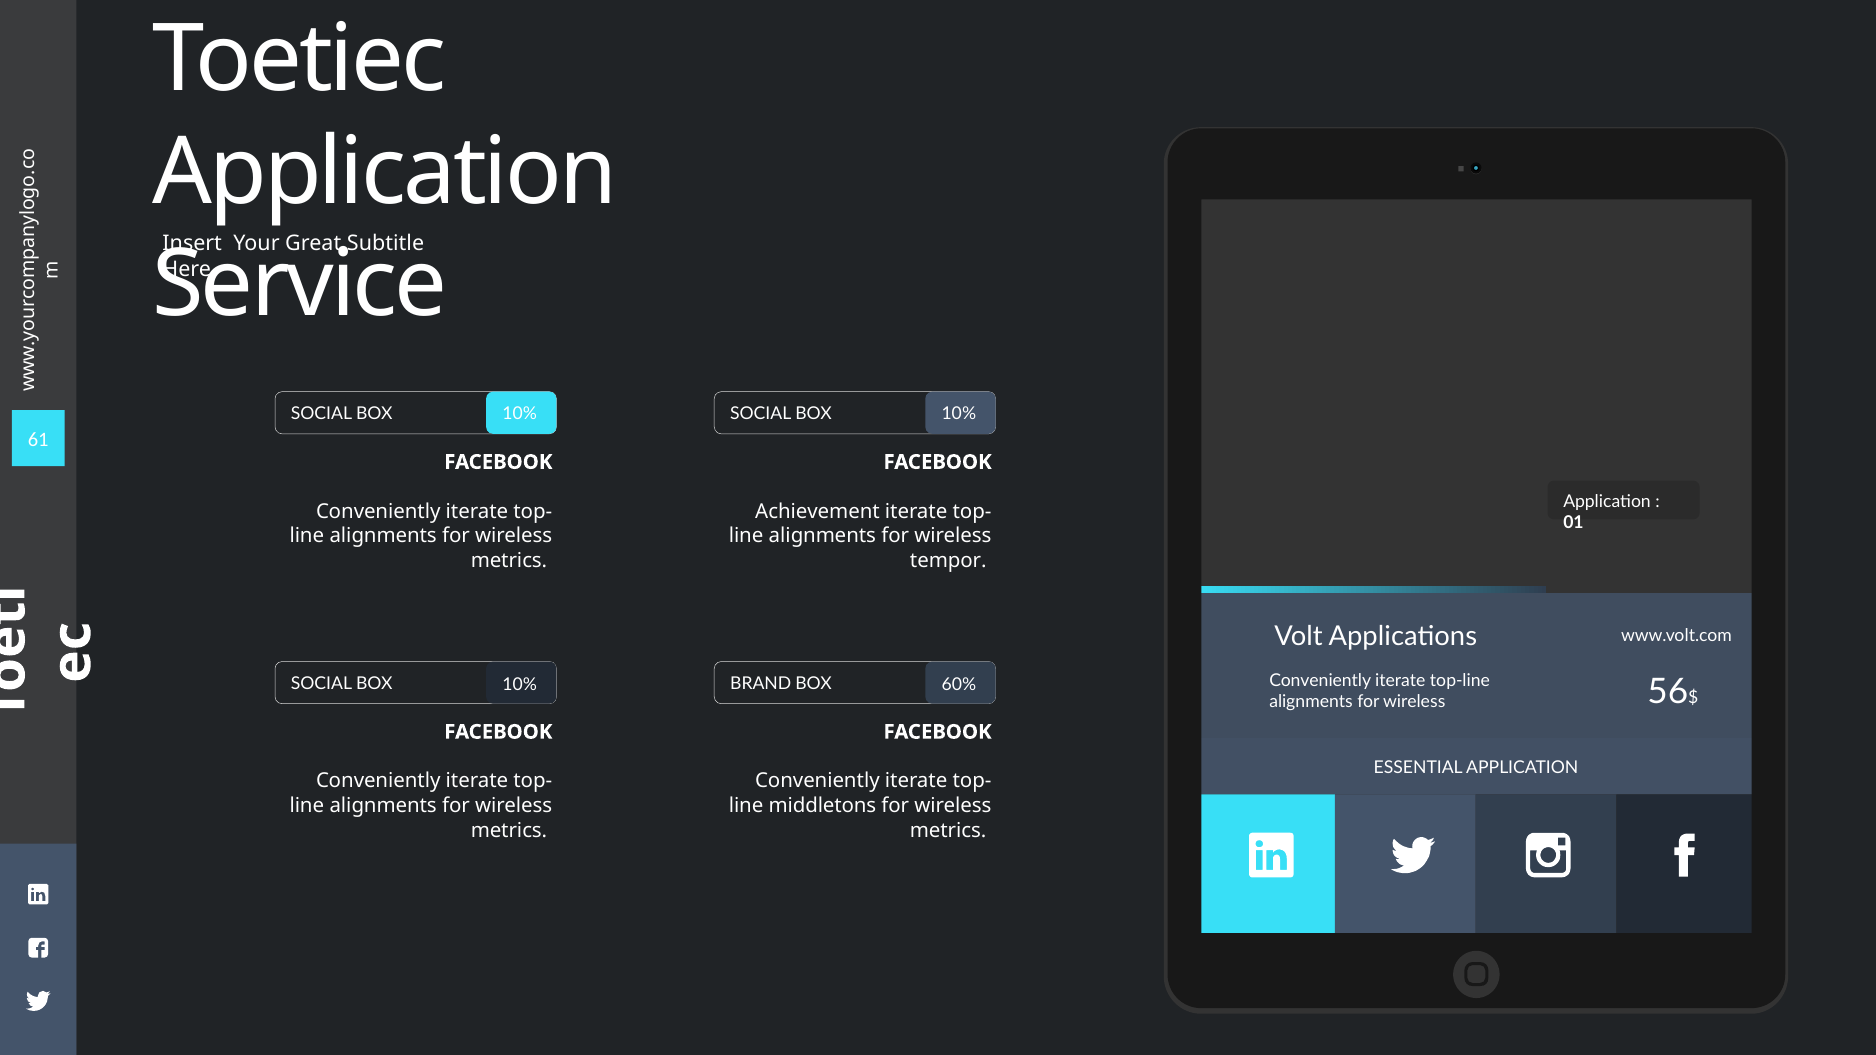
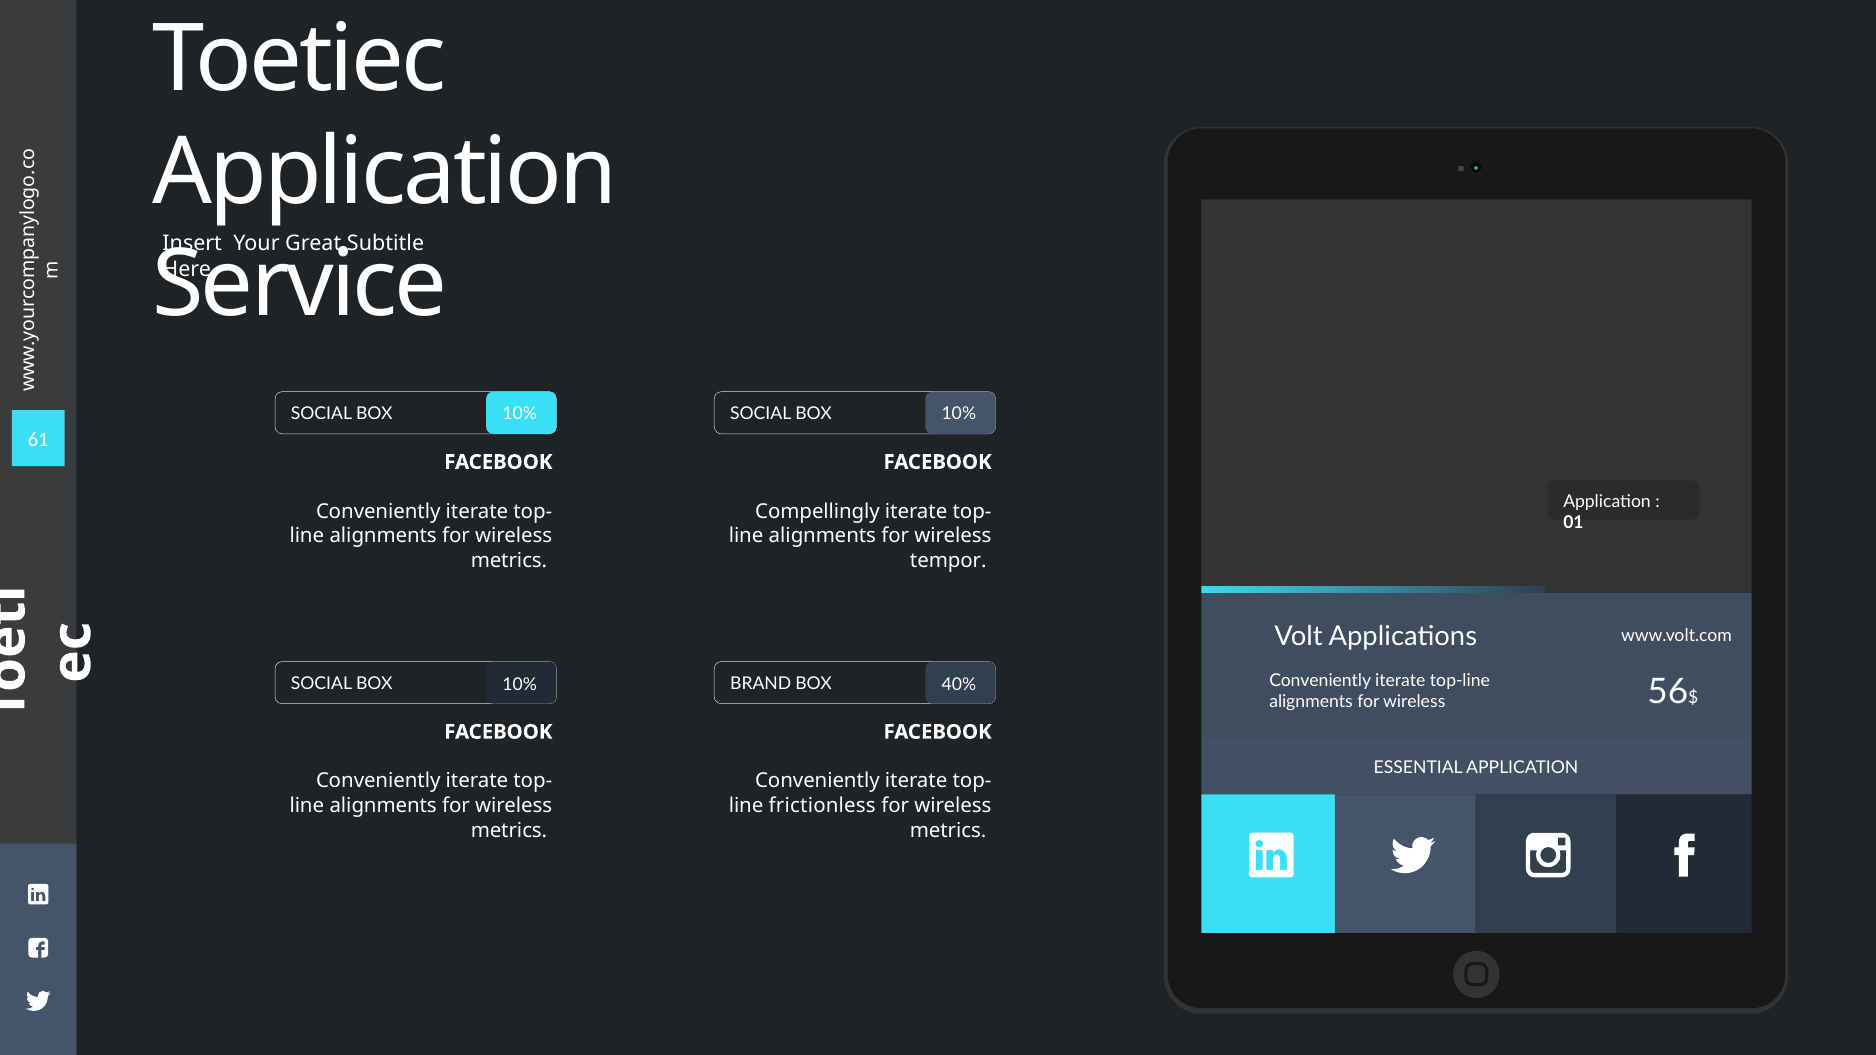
Achievement: Achievement -> Compellingly
60%: 60% -> 40%
middletons: middletons -> frictionless
